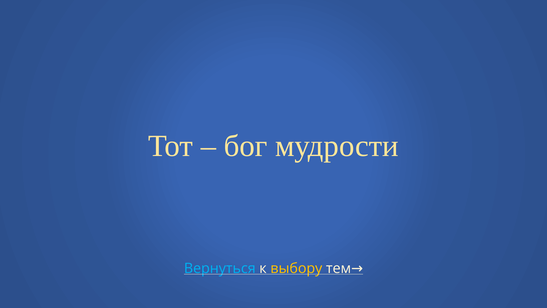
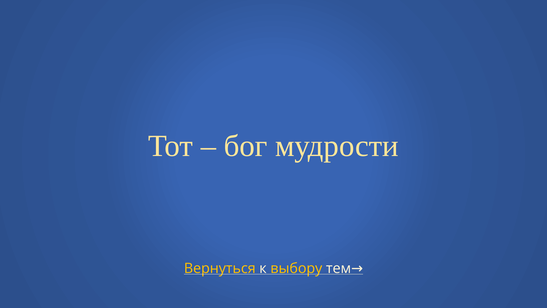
Вернуться colour: light blue -> yellow
